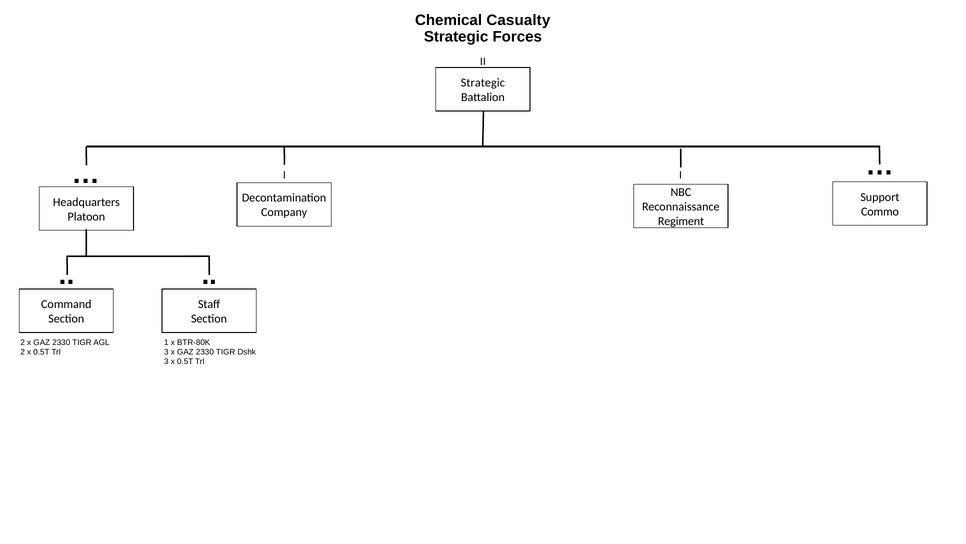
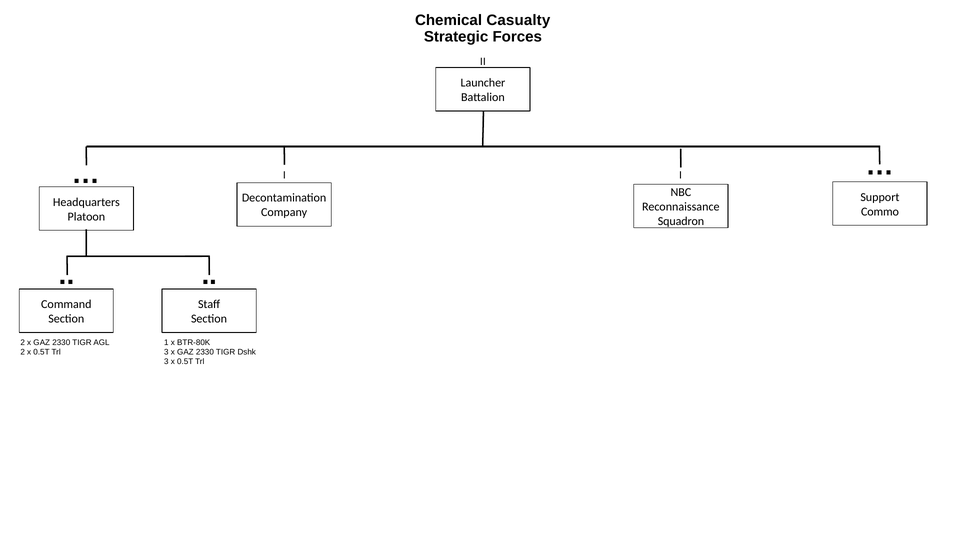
Strategic at (483, 83): Strategic -> Launcher
Regiment: Regiment -> Squadron
